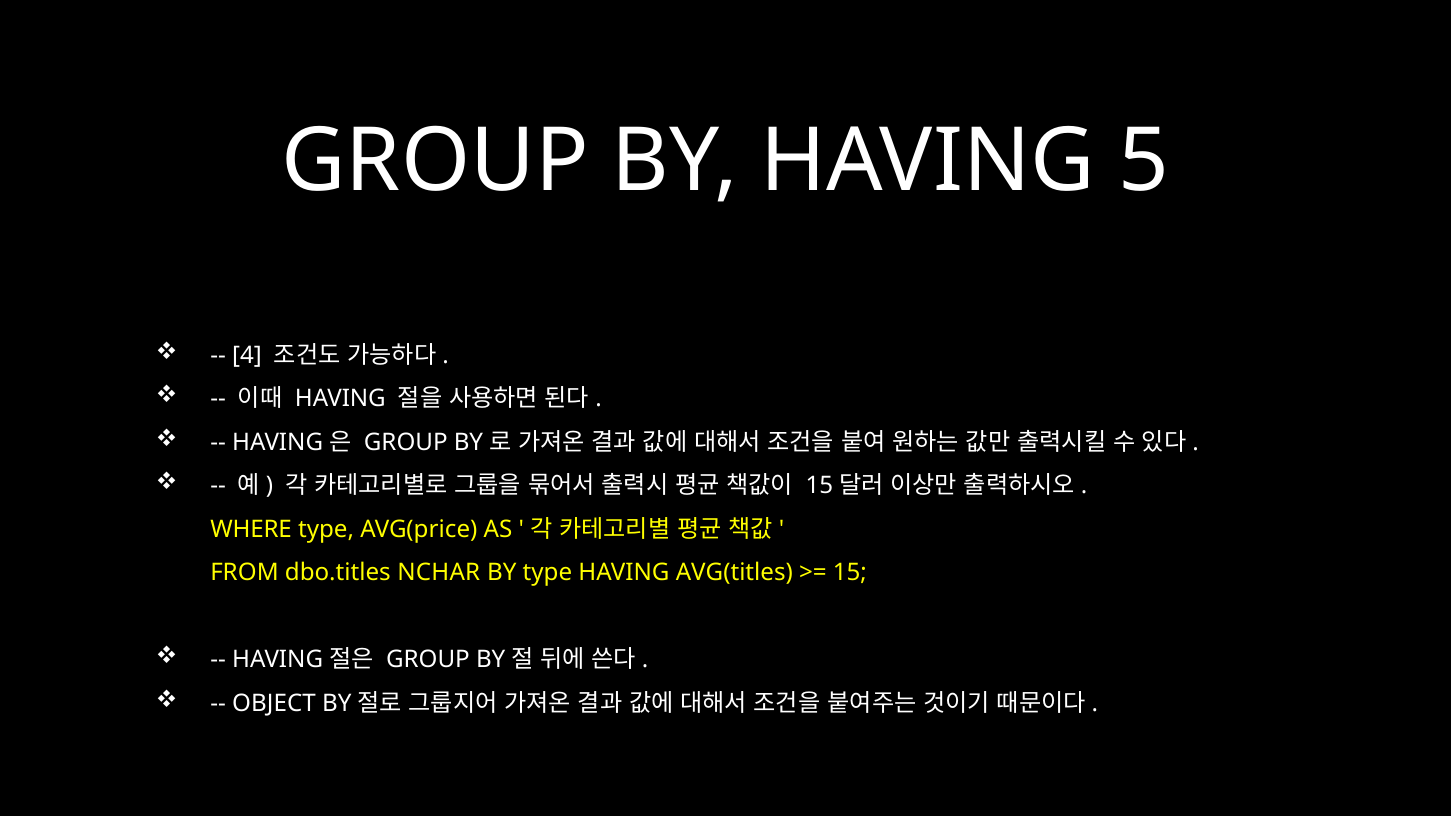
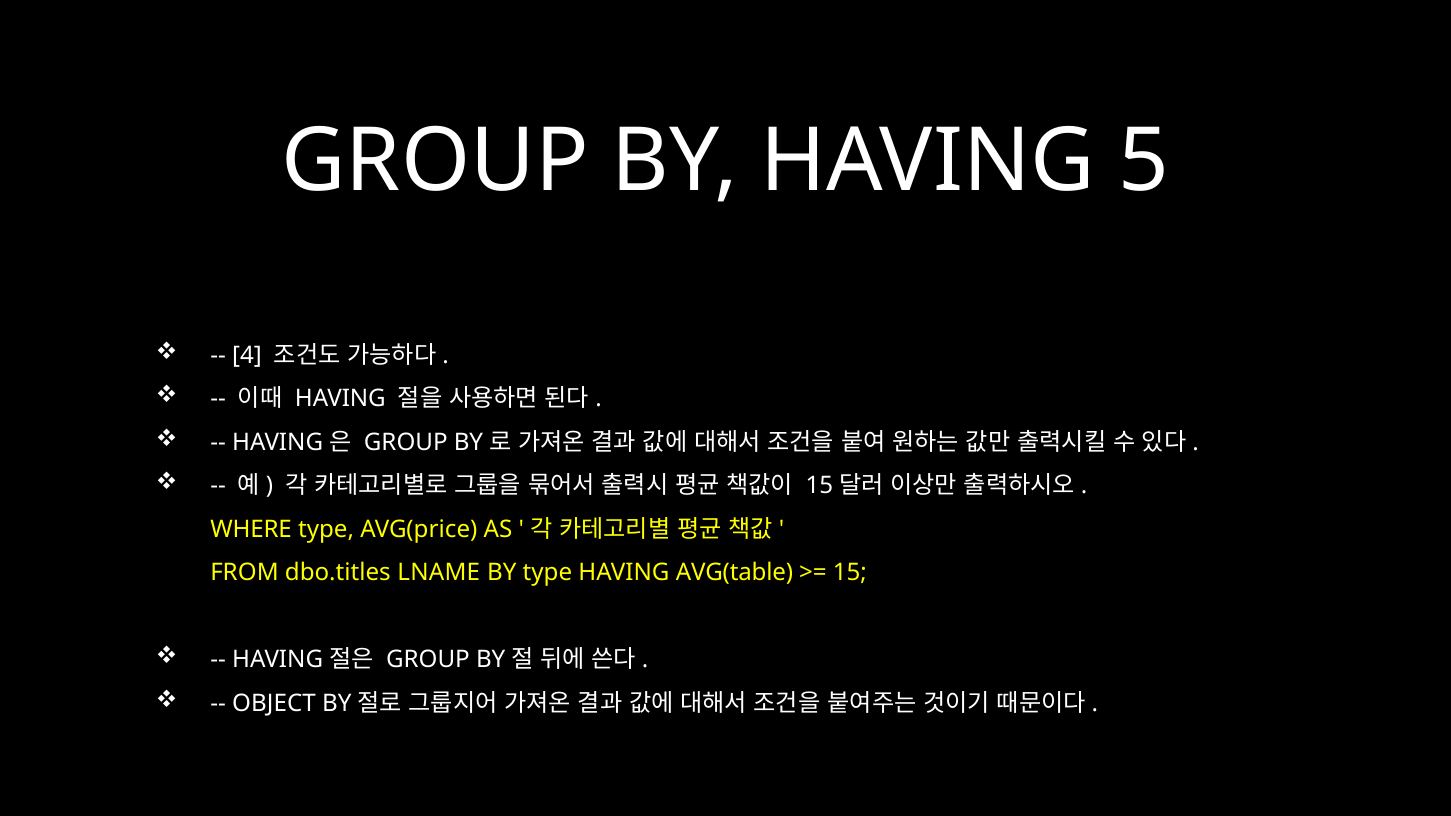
NCHAR: NCHAR -> LNAME
AVG(titles: AVG(titles -> AVG(table
